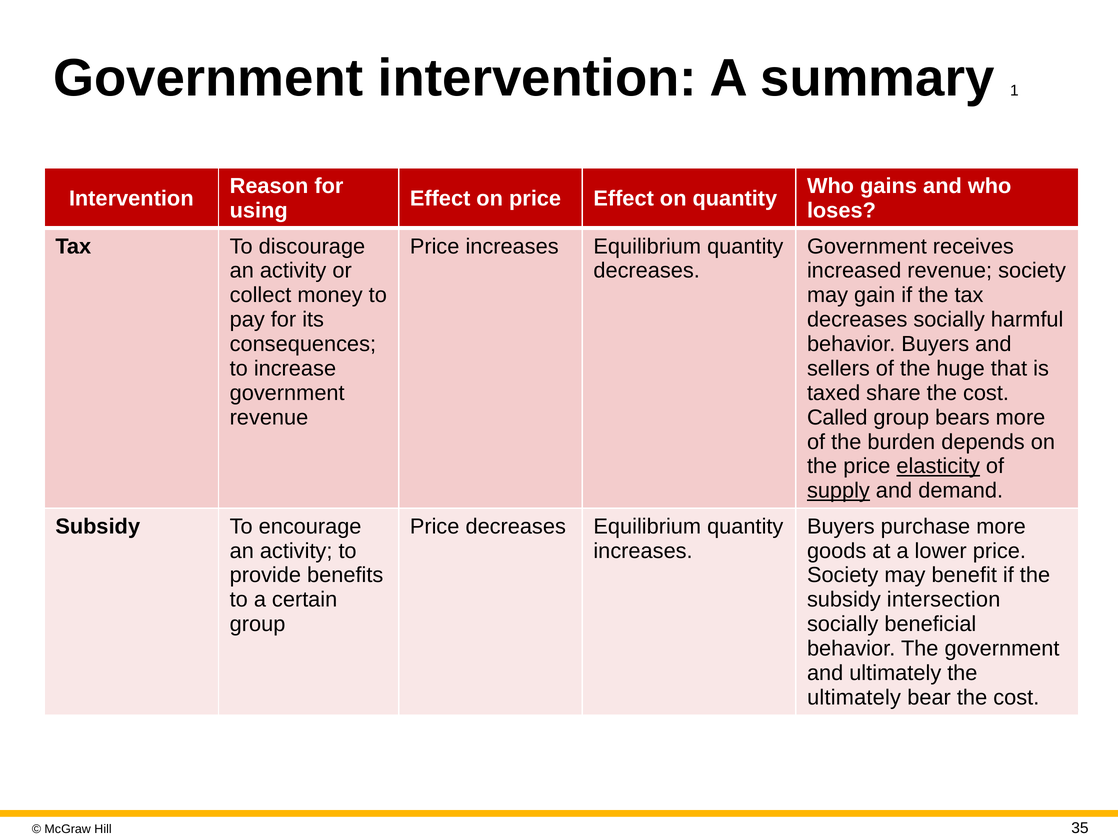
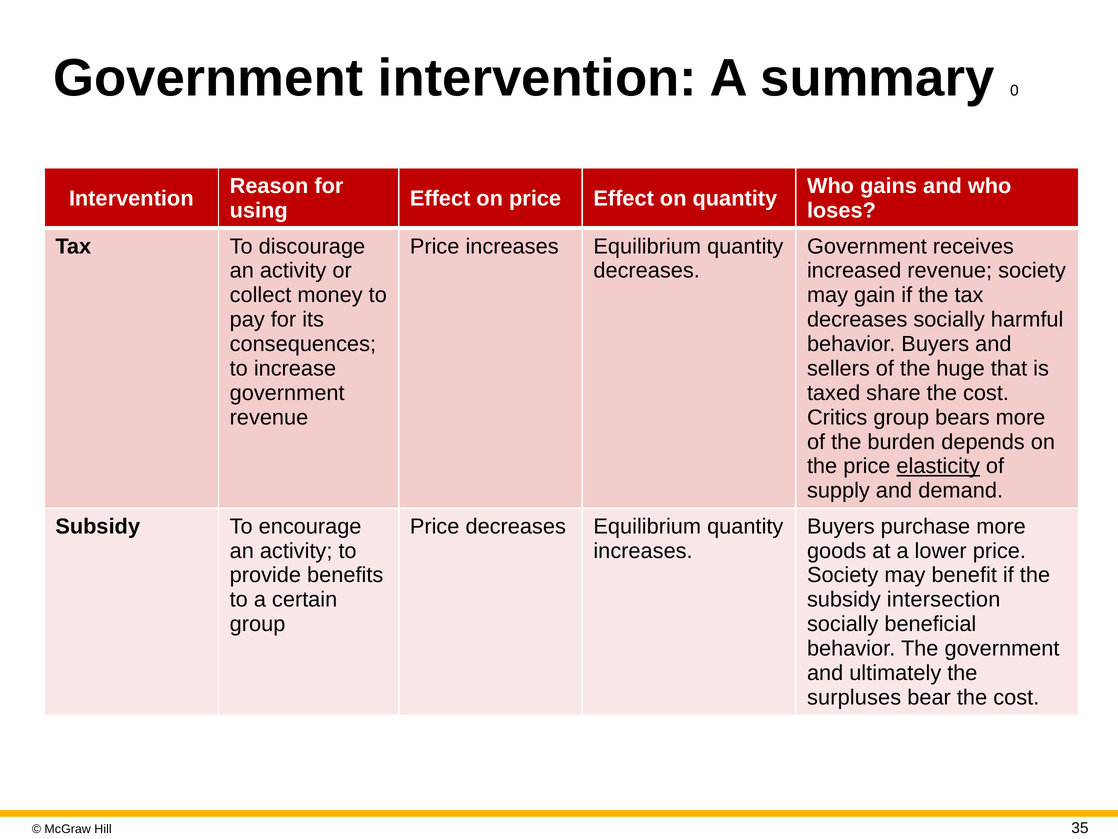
1: 1 -> 0
Called: Called -> Critics
supply underline: present -> none
ultimately at (854, 697): ultimately -> surpluses
